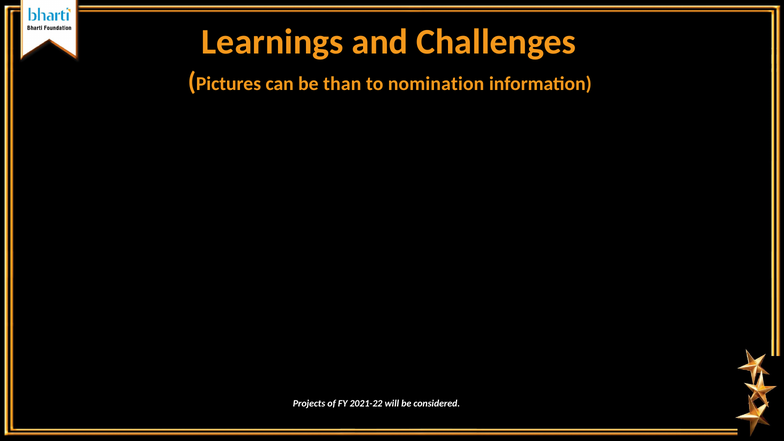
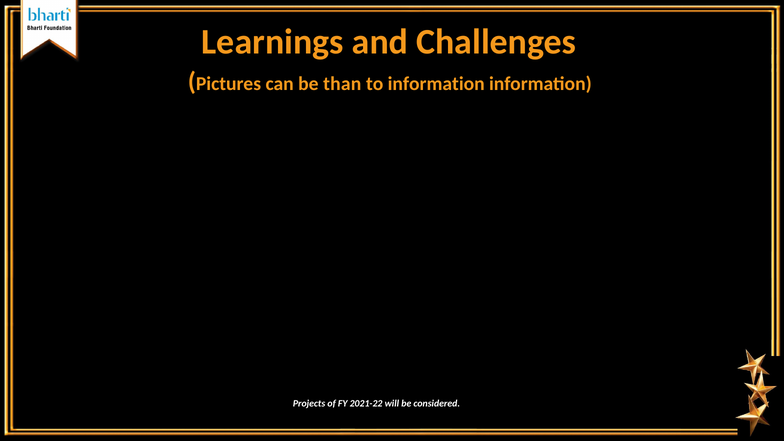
to nomination: nomination -> information
